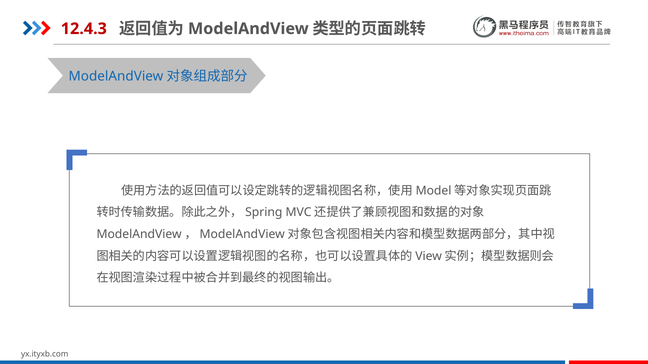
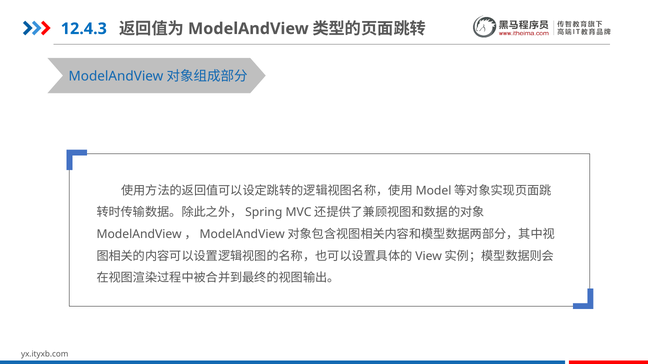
12.4.3 colour: red -> blue
